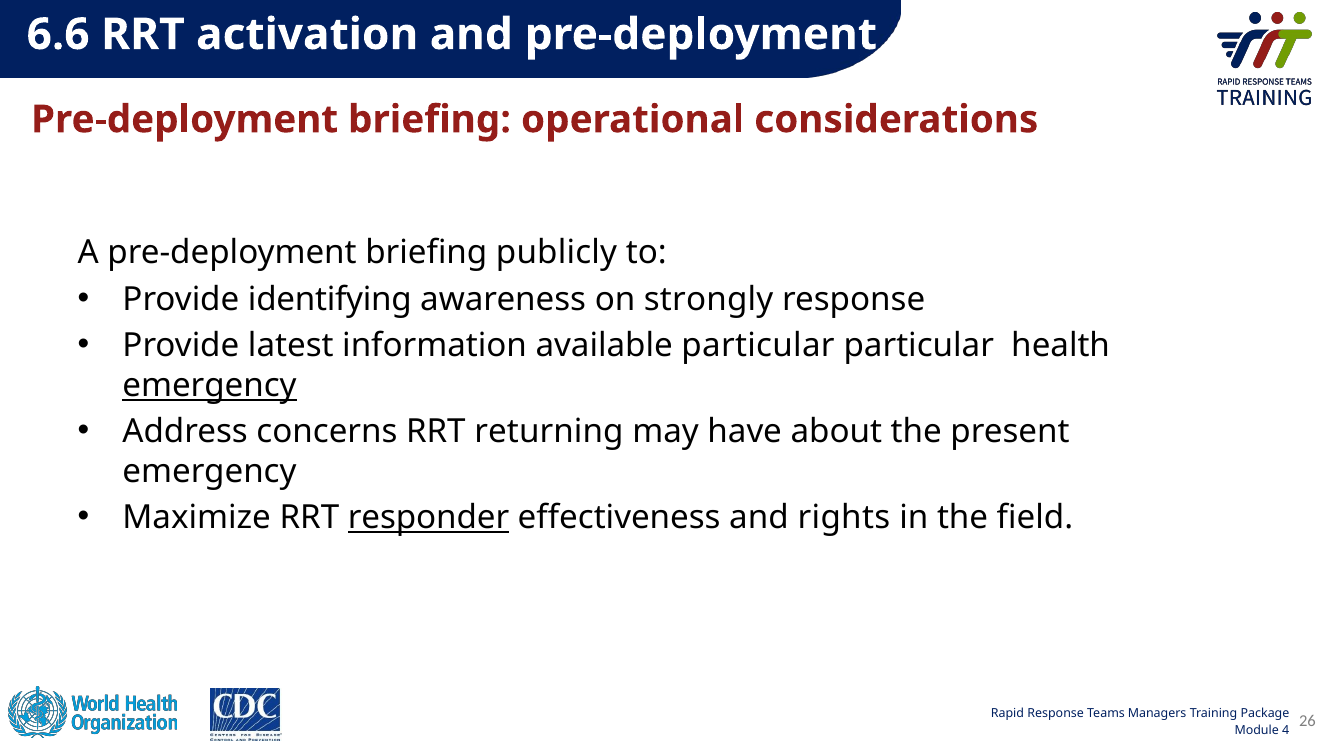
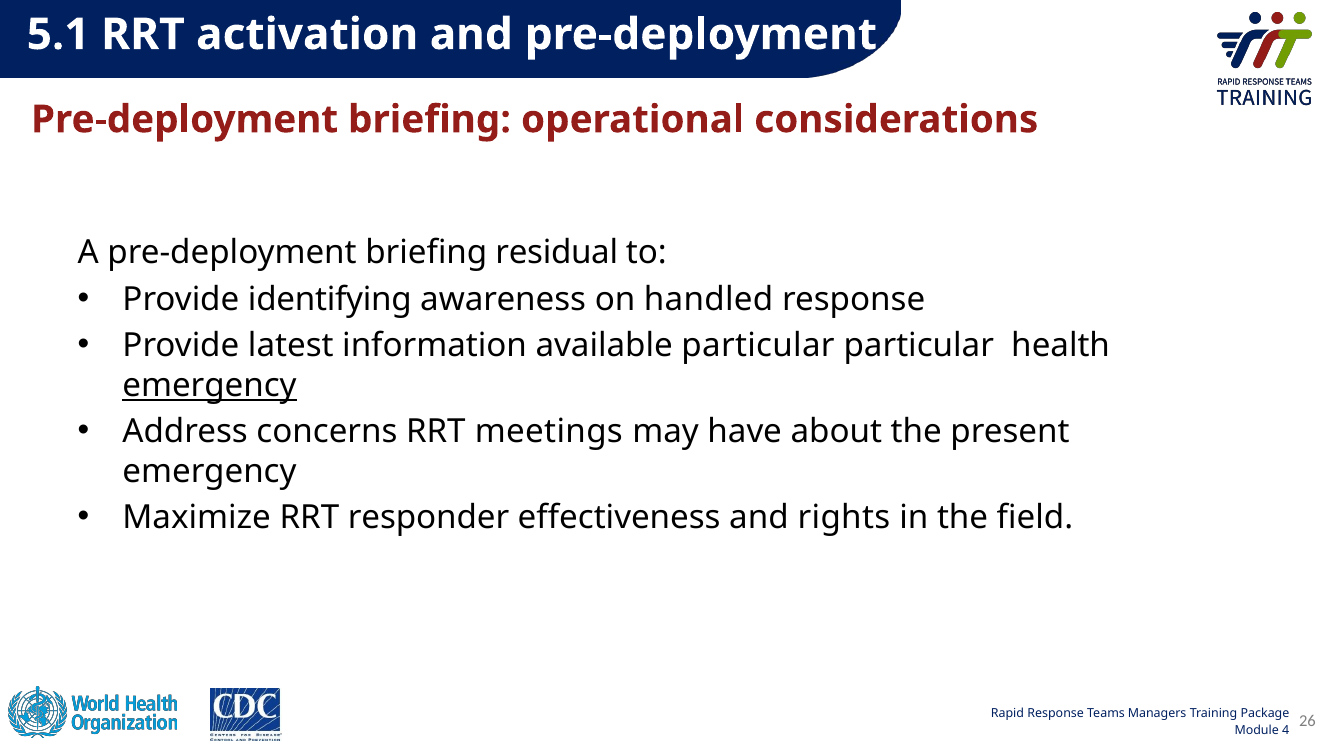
6.6: 6.6 -> 5.1
publicly: publicly -> residual
strongly: strongly -> handled
returning: returning -> meetings
responder underline: present -> none
